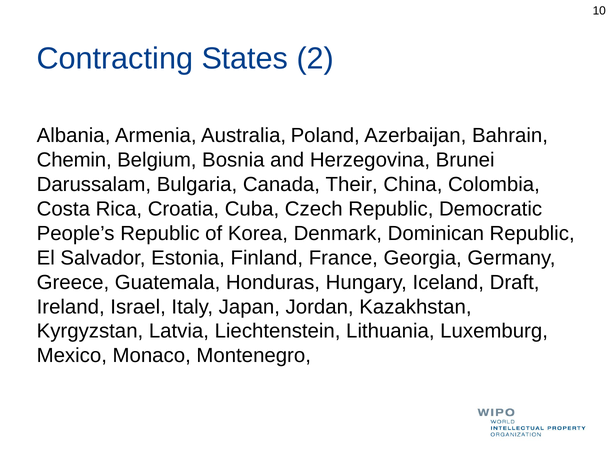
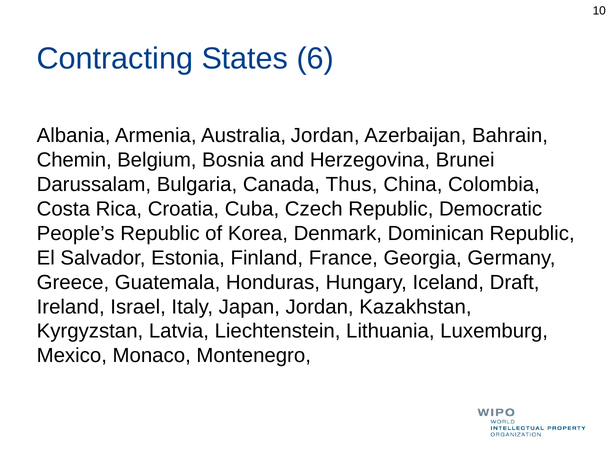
2: 2 -> 6
Australia Poland: Poland -> Jordan
Their: Their -> Thus
